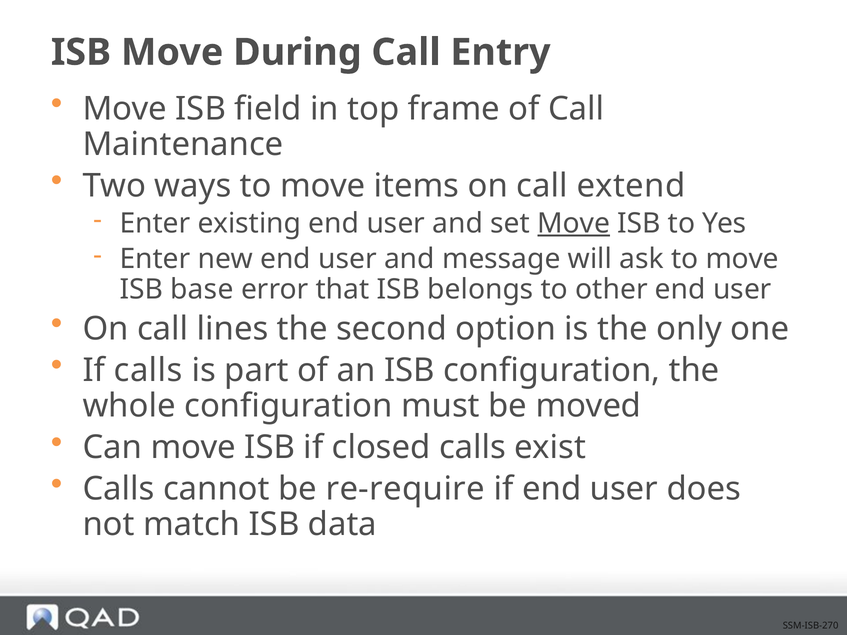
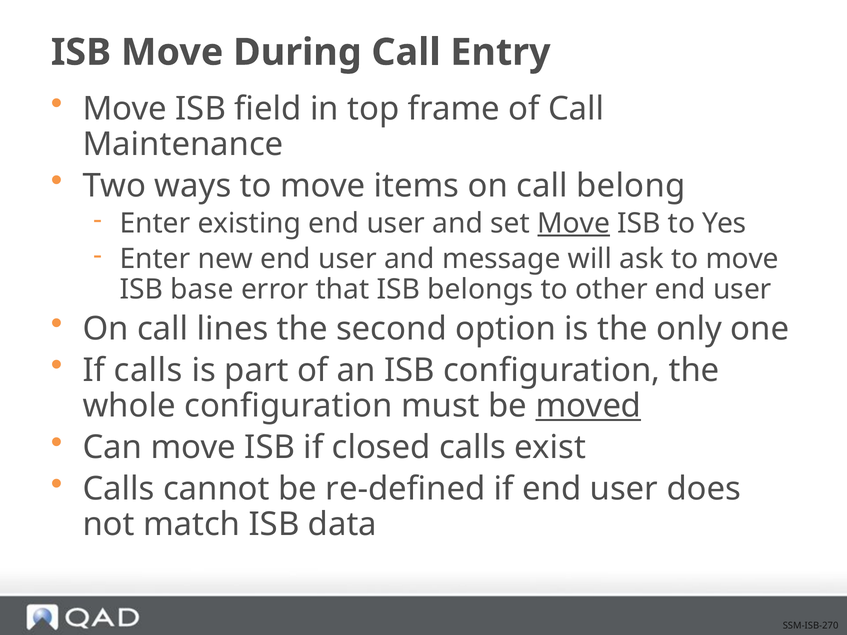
extend: extend -> belong
moved underline: none -> present
re-require: re-require -> re-defined
